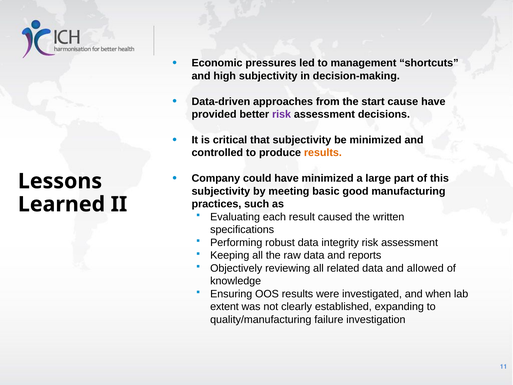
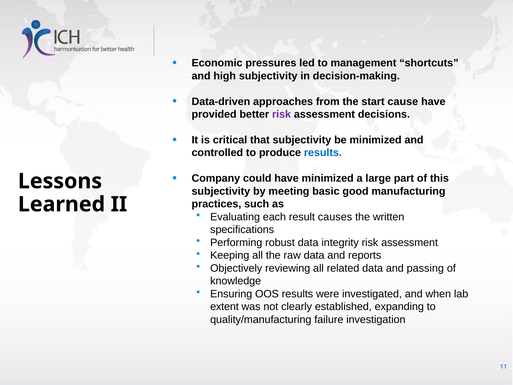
results at (323, 153) colour: orange -> blue
caused: caused -> causes
allowed: allowed -> passing
